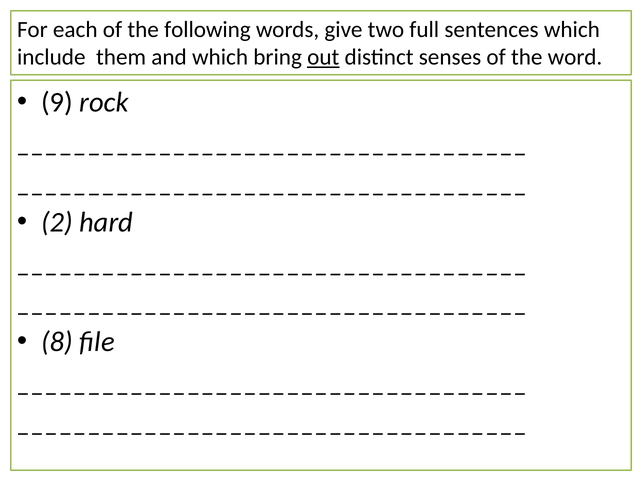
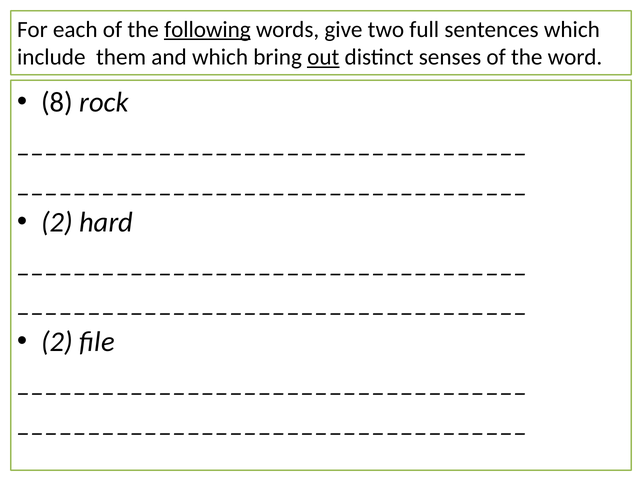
following underline: none -> present
9: 9 -> 8
8 at (57, 342): 8 -> 2
